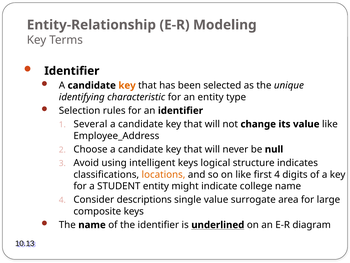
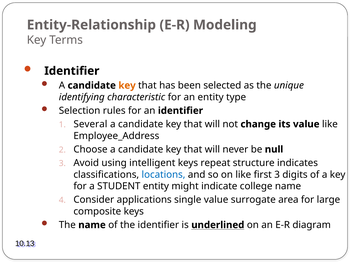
logical: logical -> repeat
locations colour: orange -> blue
first 4: 4 -> 3
descriptions: descriptions -> applications
